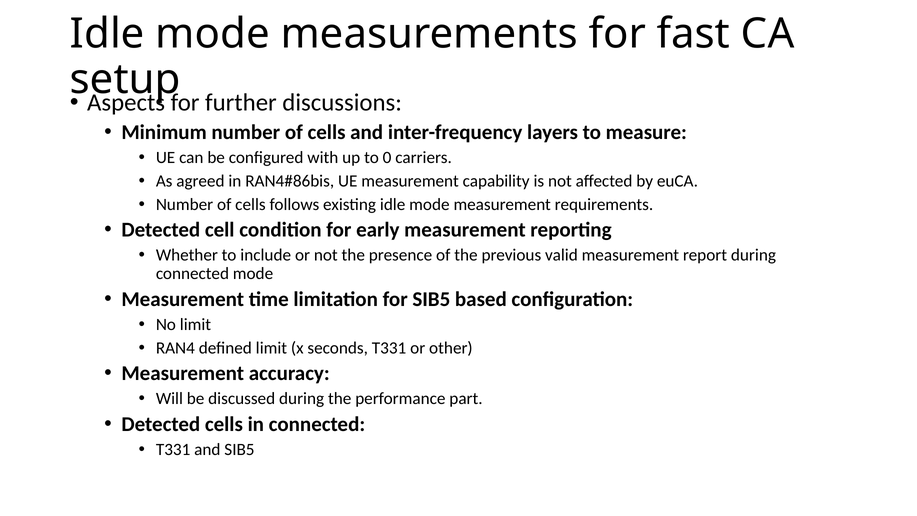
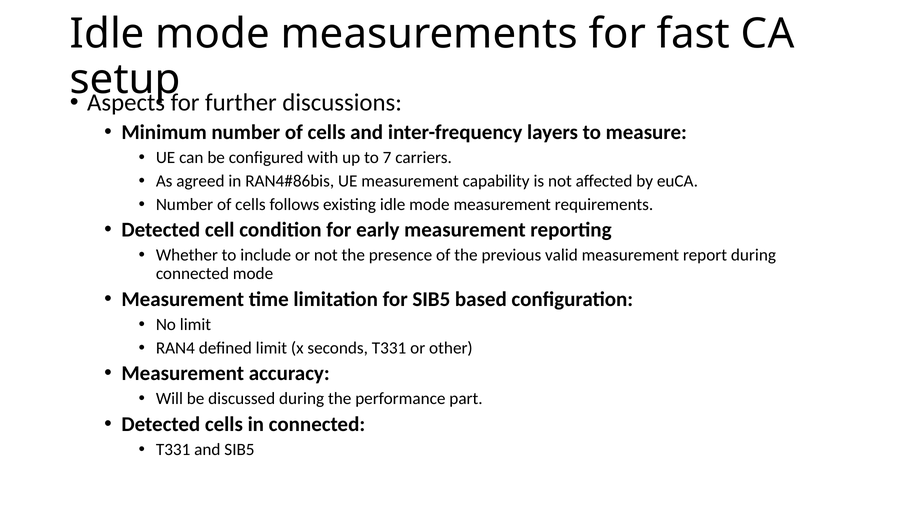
0: 0 -> 7
